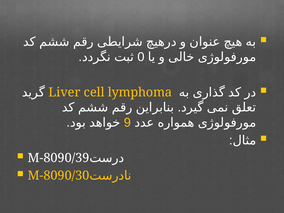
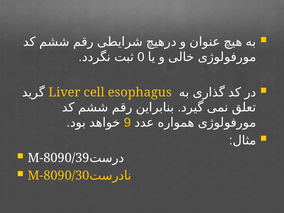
lymphoma: lymphoma -> esophagus
